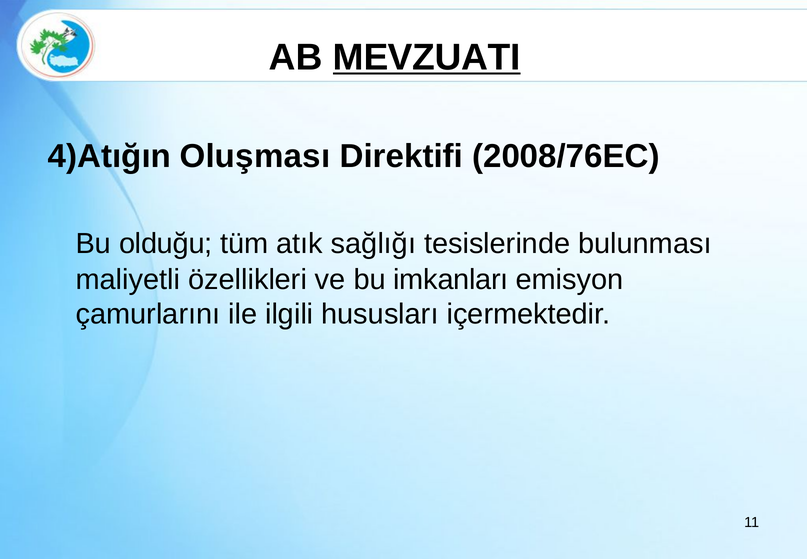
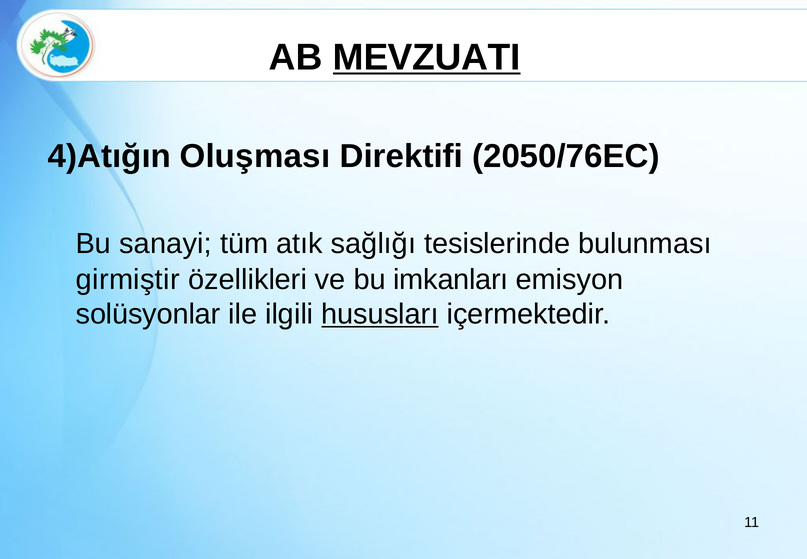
2008/76EC: 2008/76EC -> 2050/76EC
olduğu: olduğu -> sanayi
maliyetli: maliyetli -> girmiştir
çamurlarını: çamurlarını -> solüsyonlar
hususları underline: none -> present
